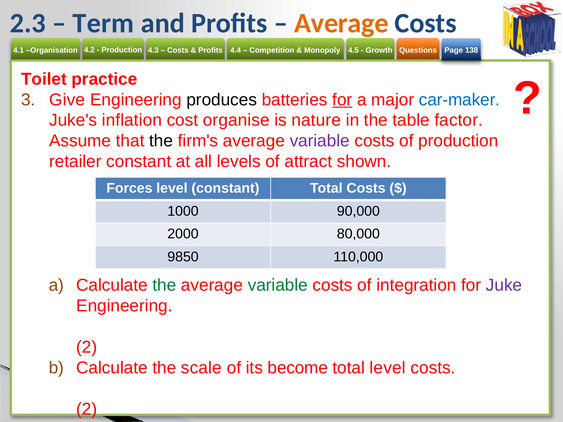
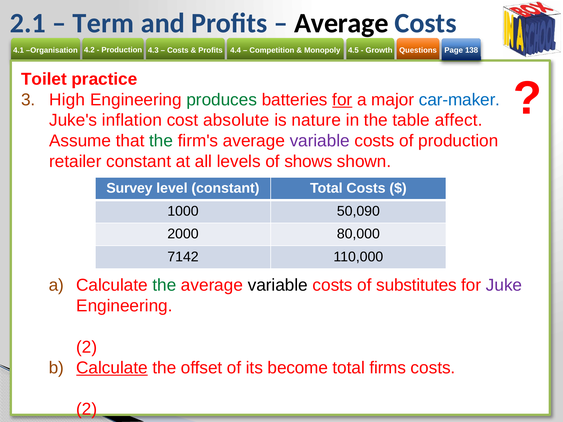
2.3: 2.3 -> 2.1
Average at (341, 23) colour: orange -> black
Give: Give -> High
produces colour: black -> green
organise: organise -> absolute
factor: factor -> affect
the at (161, 141) colour: black -> green
attract: attract -> shows
Forces: Forces -> Survey
90,000: 90,000 -> 50,090
9850: 9850 -> 7142
variable at (278, 285) colour: green -> black
integration: integration -> substitutes
Calculate at (112, 368) underline: none -> present
scale: scale -> offset
total level: level -> firms
